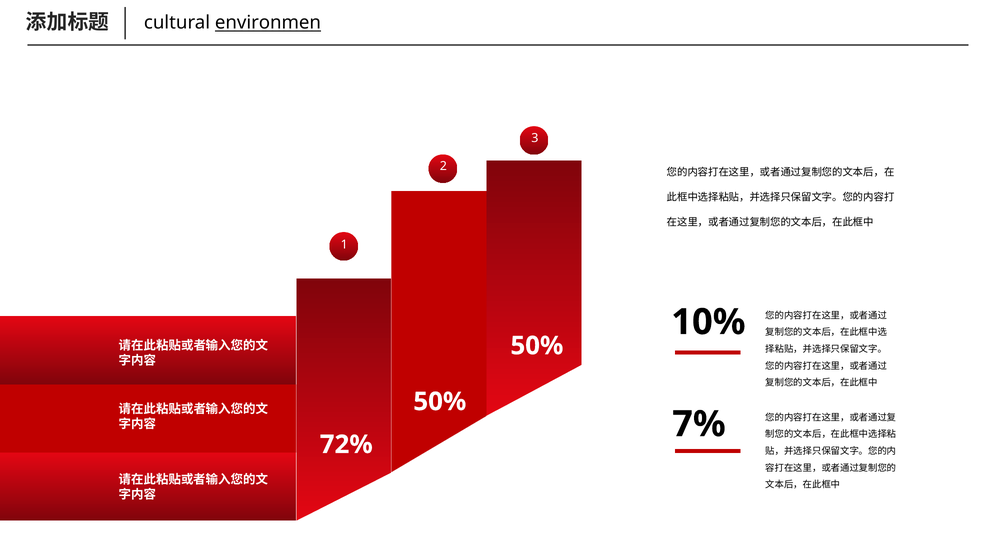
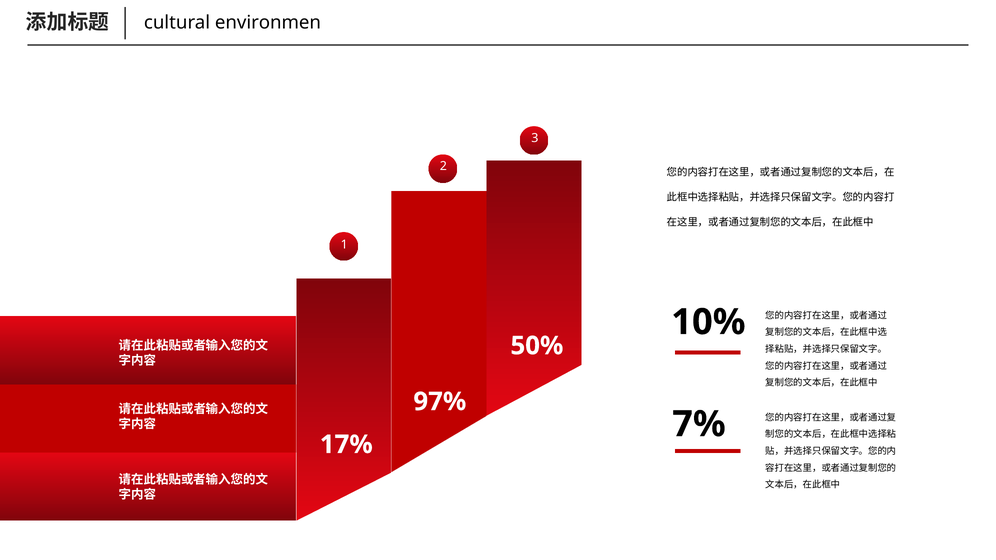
environmen underline: present -> none
50% at (440, 402): 50% -> 97%
72%: 72% -> 17%
